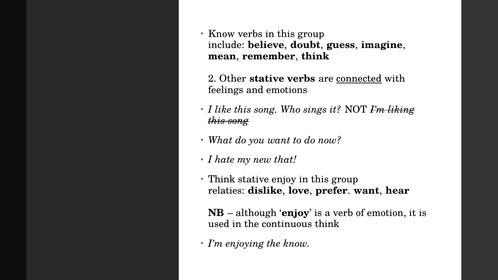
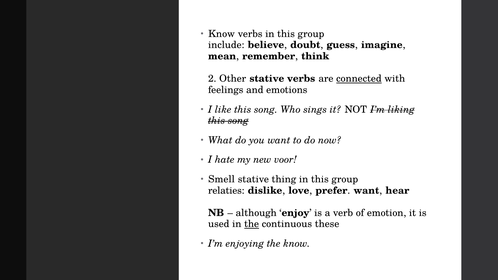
that: that -> voor
Think at (222, 179): Think -> Smell
stative enjoy: enjoy -> thing
the at (252, 224) underline: none -> present
continuous think: think -> these
